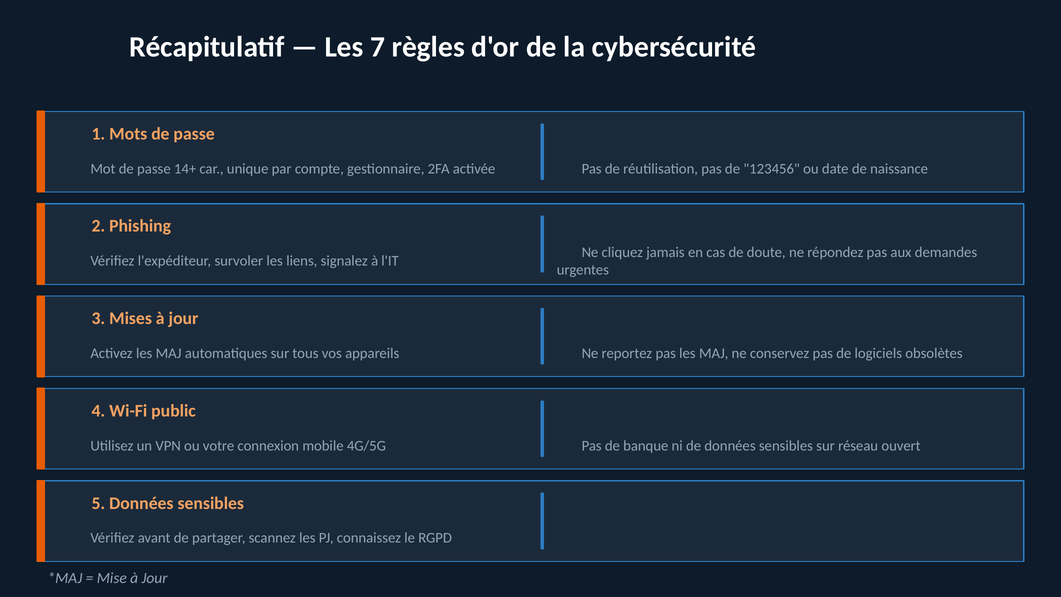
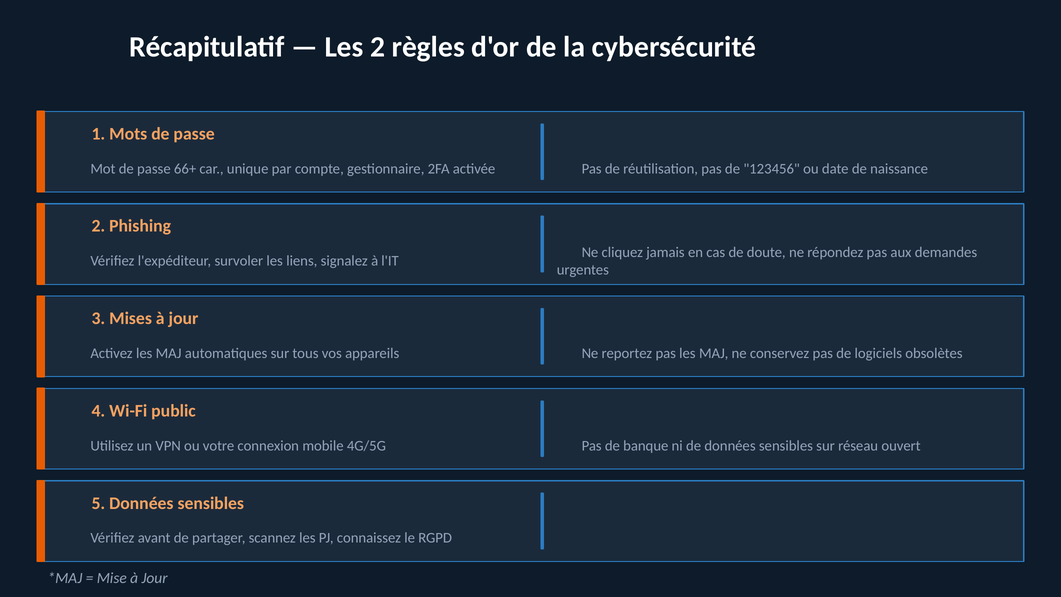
7: 7 -> 2
14+: 14+ -> 66+
